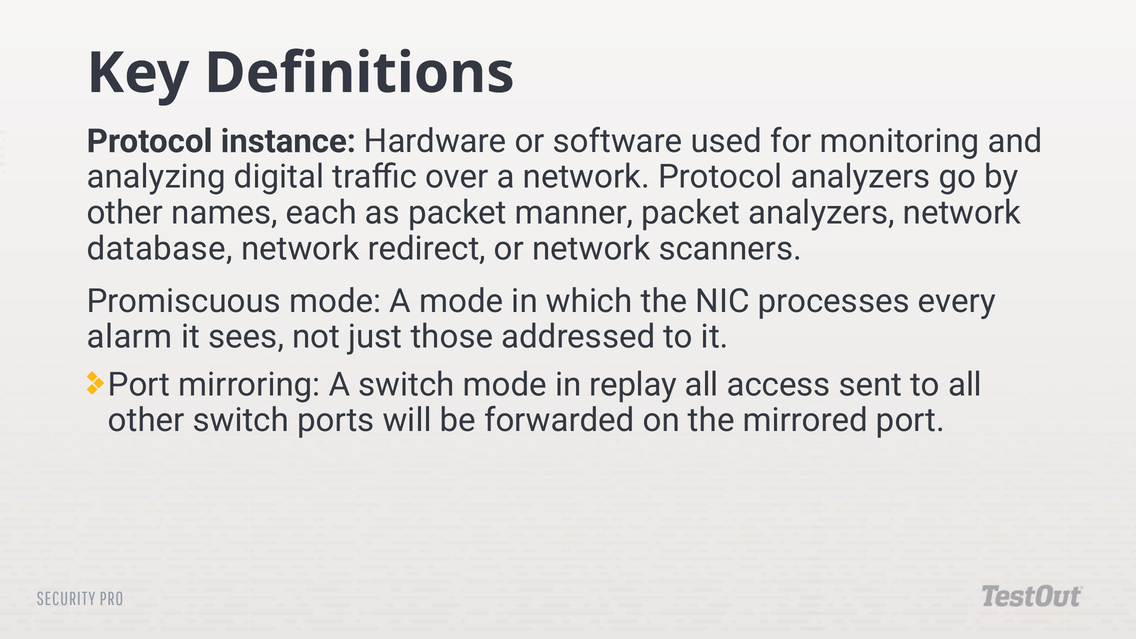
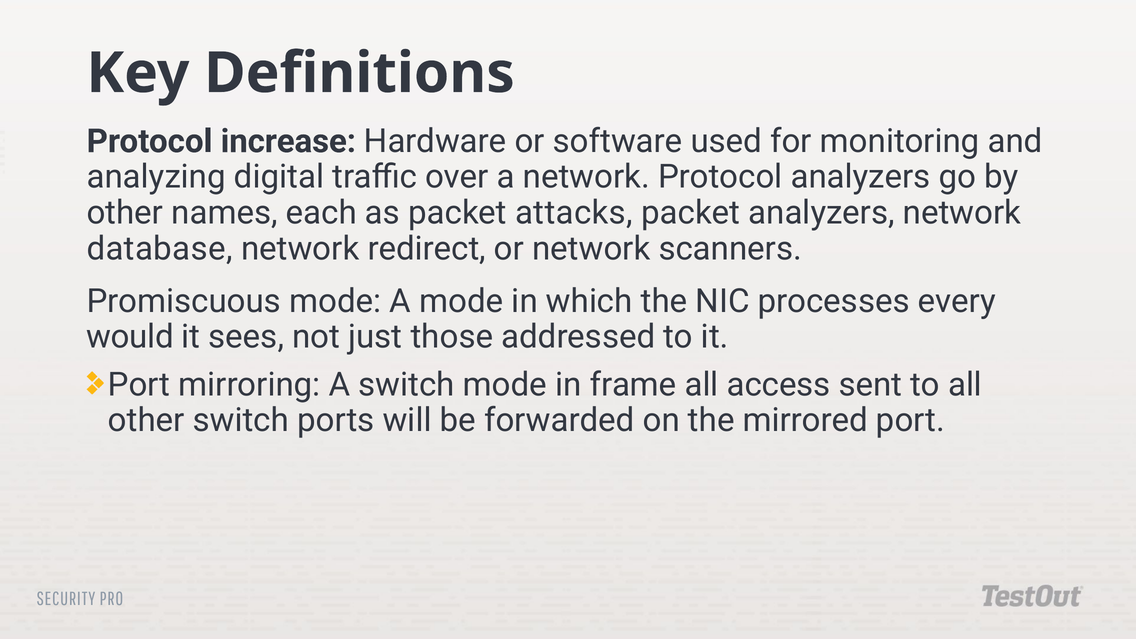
instance: instance -> increase
manner: manner -> attacks
alarm: alarm -> would
replay: replay -> frame
